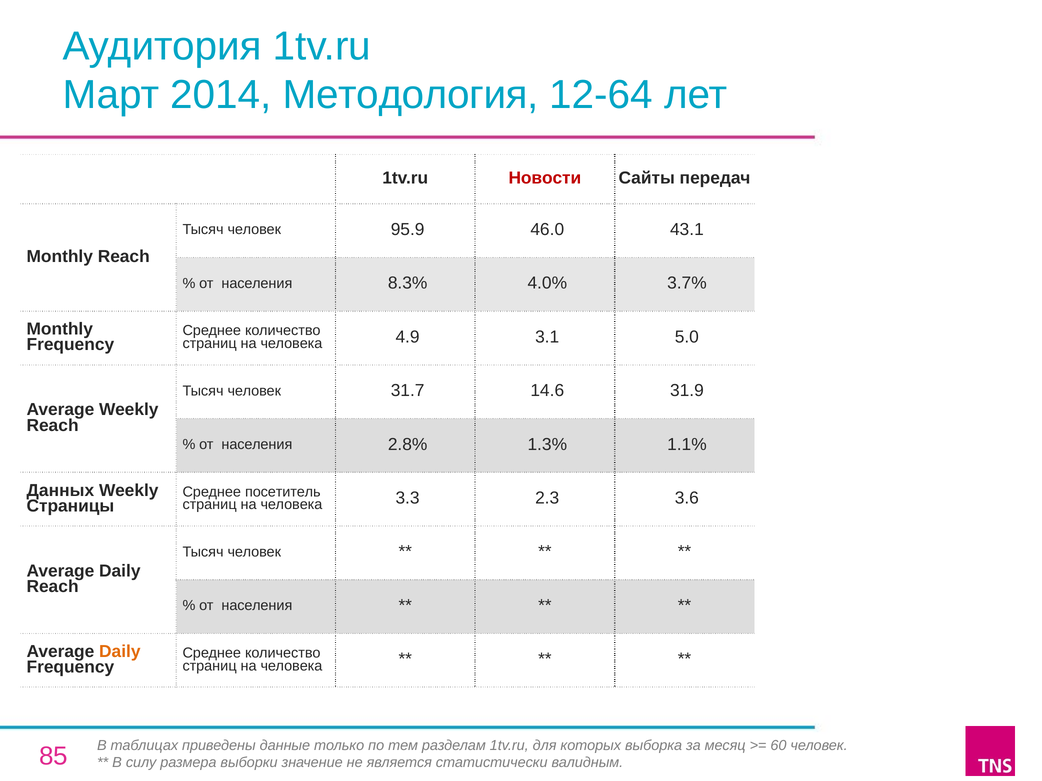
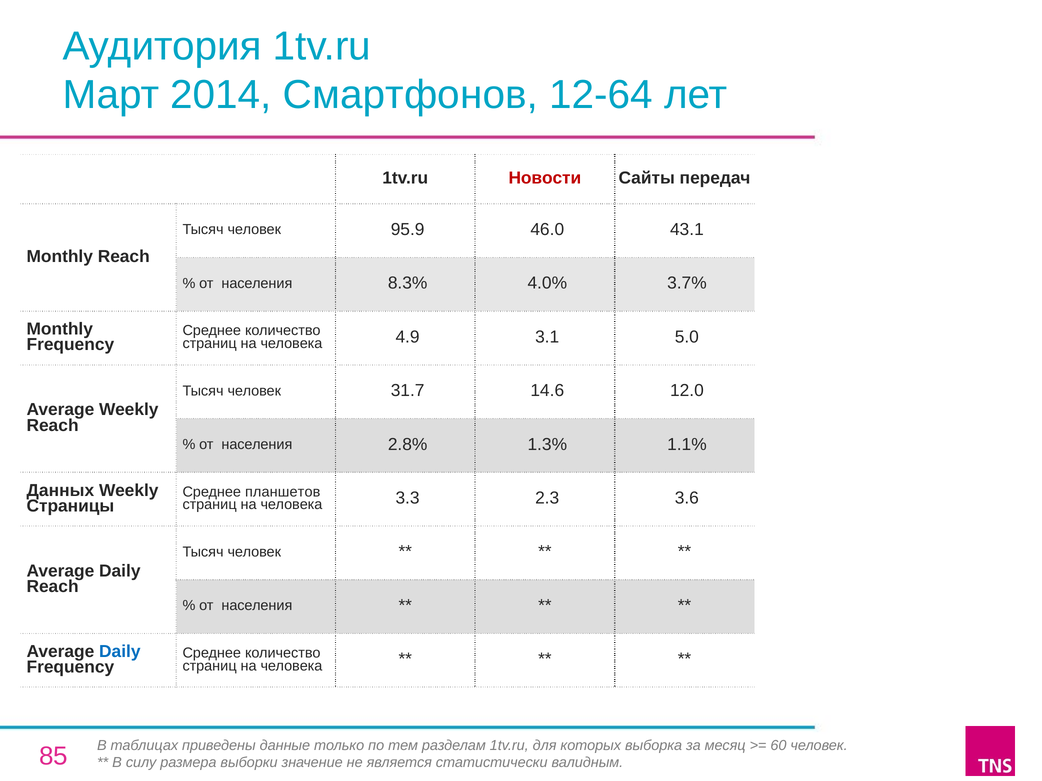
Методология: Методология -> Смартфонов
31.9: 31.9 -> 12.0
посетитель: посетитель -> планшетов
Daily at (120, 652) colour: orange -> blue
